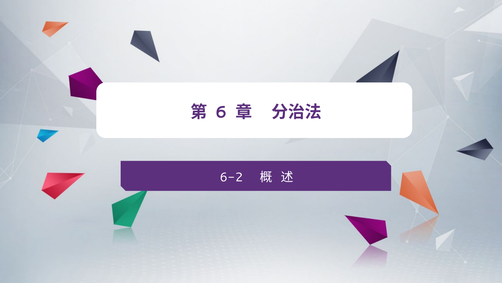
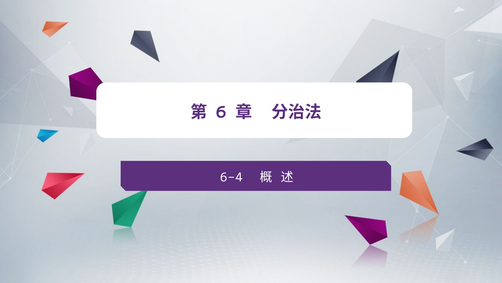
6-2: 6-2 -> 6-4
